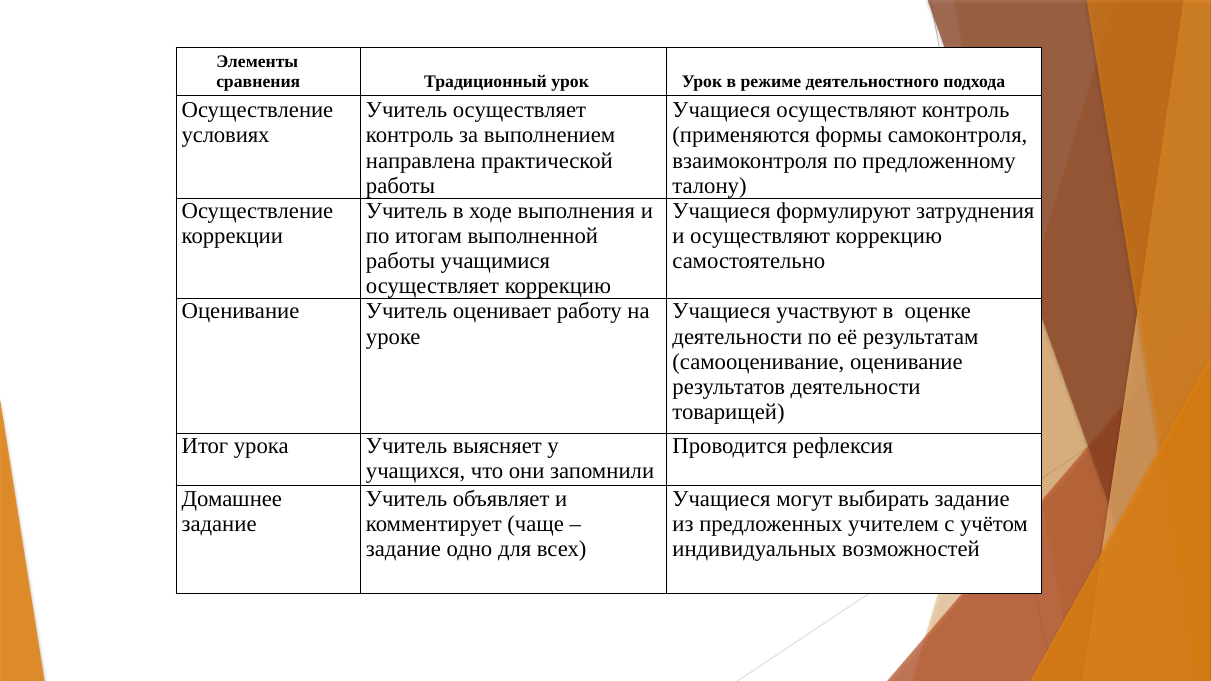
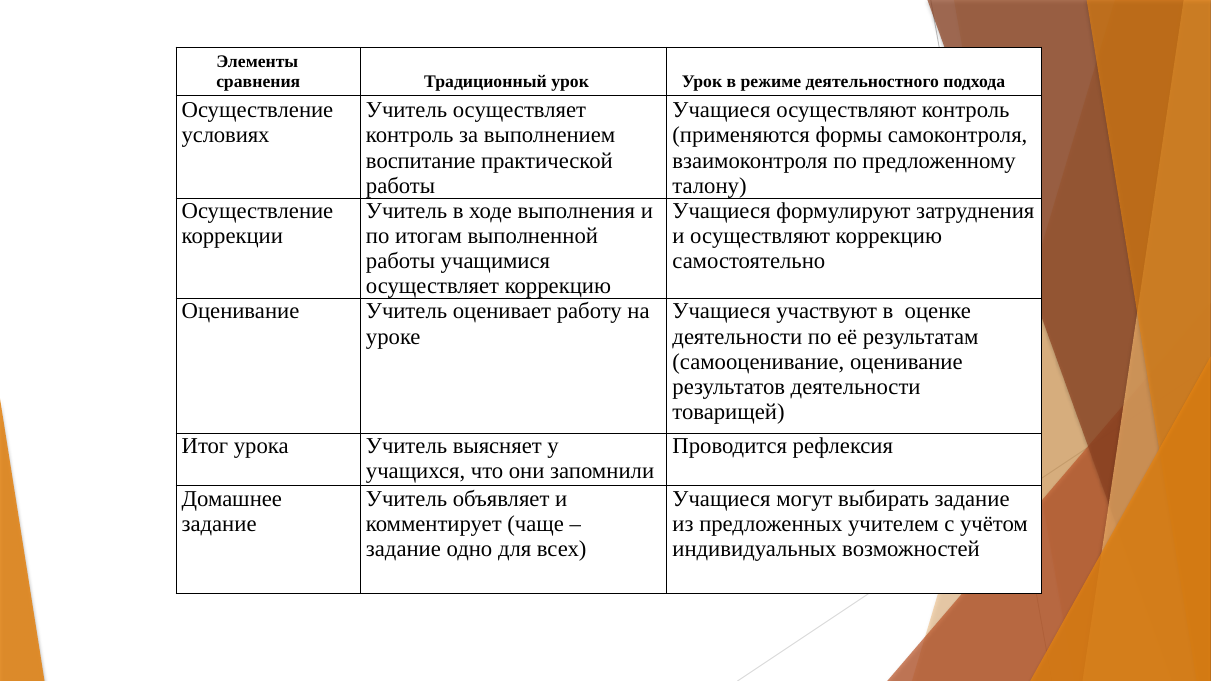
направлена: направлена -> воспитание
